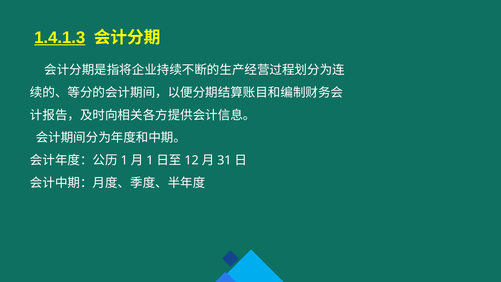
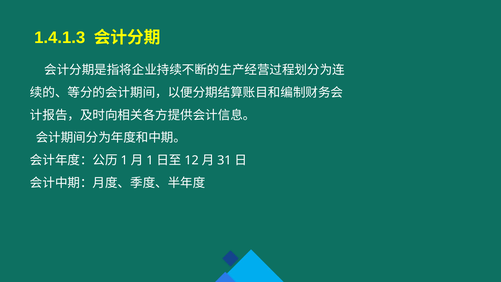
1.4.1.3 underline: present -> none
